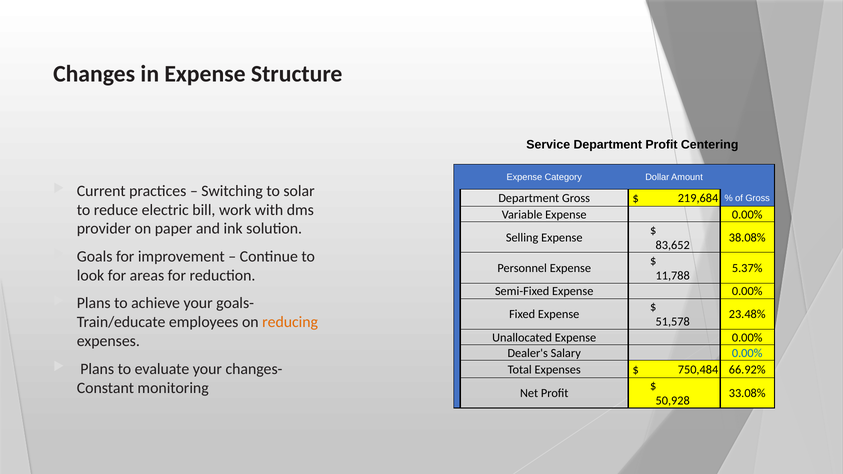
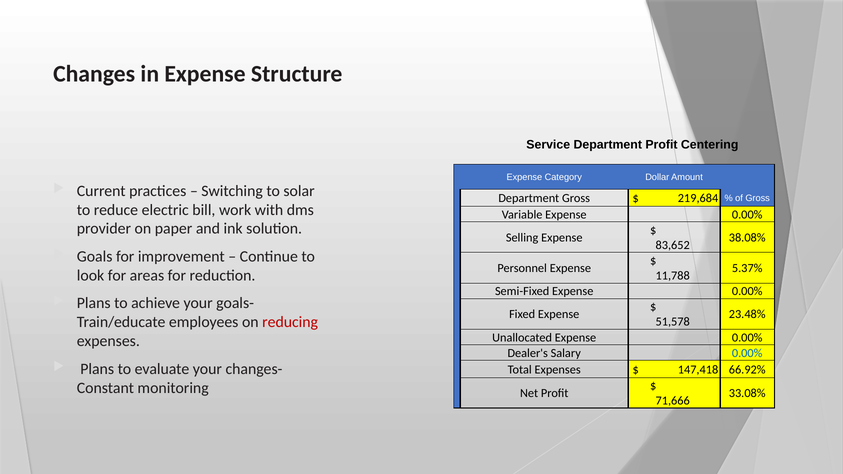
reducing colour: orange -> red
750,484: 750,484 -> 147,418
50,928: 50,928 -> 71,666
